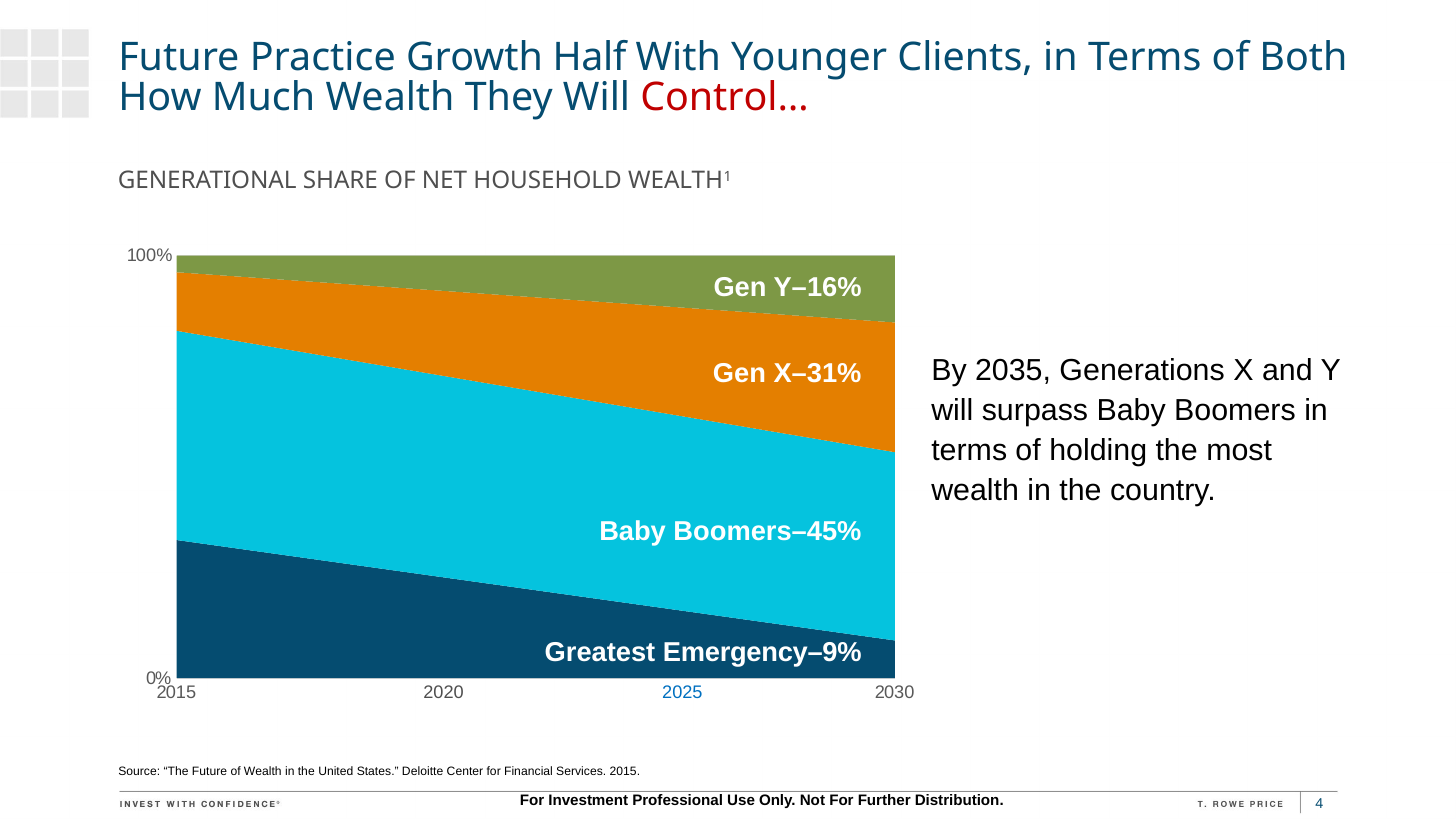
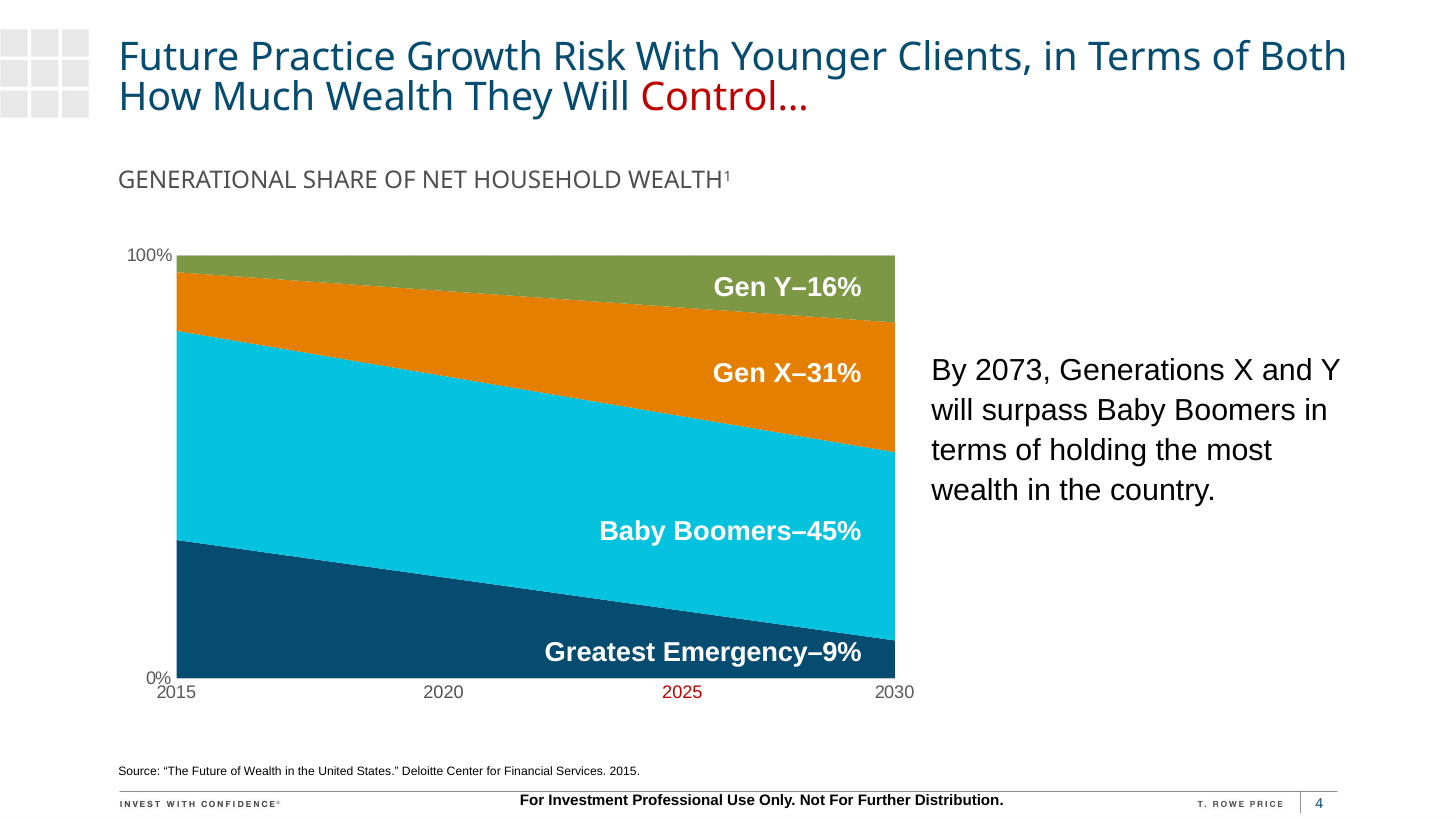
Half: Half -> Risk
2035: 2035 -> 2073
2025 colour: blue -> red
